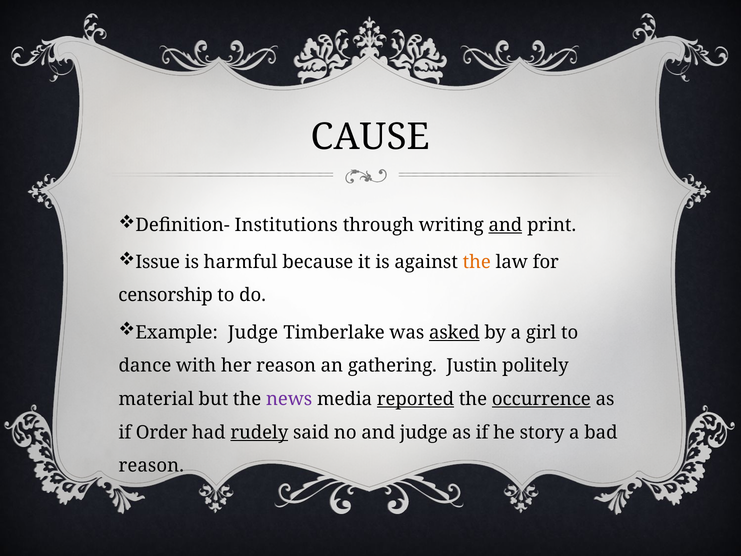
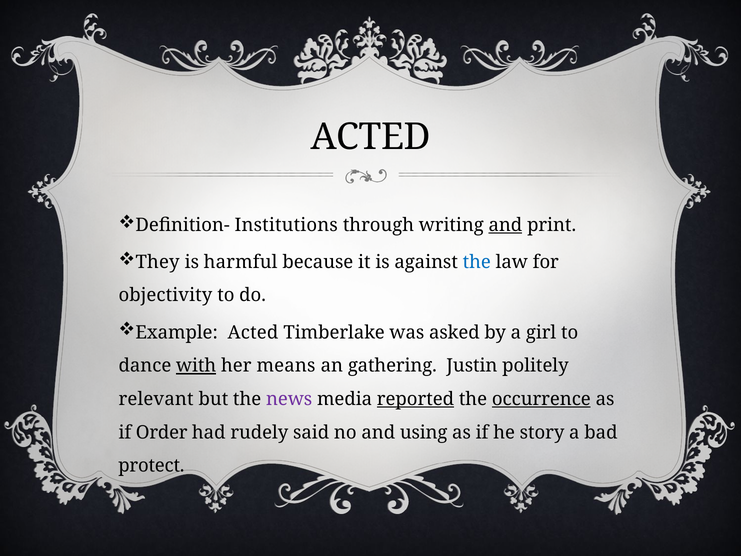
CAUSE at (370, 137): CAUSE -> ACTED
Issue: Issue -> They
the at (477, 262) colour: orange -> blue
censorship: censorship -> objectivity
Example Judge: Judge -> Acted
asked underline: present -> none
with underline: none -> present
her reason: reason -> means
material: material -> relevant
rudely underline: present -> none
and judge: judge -> using
reason at (151, 466): reason -> protect
